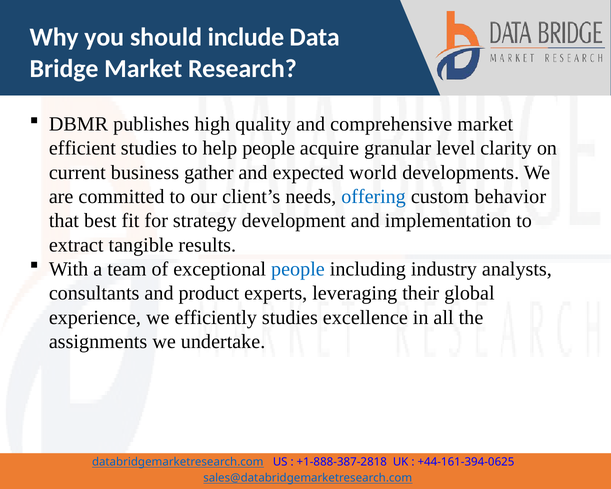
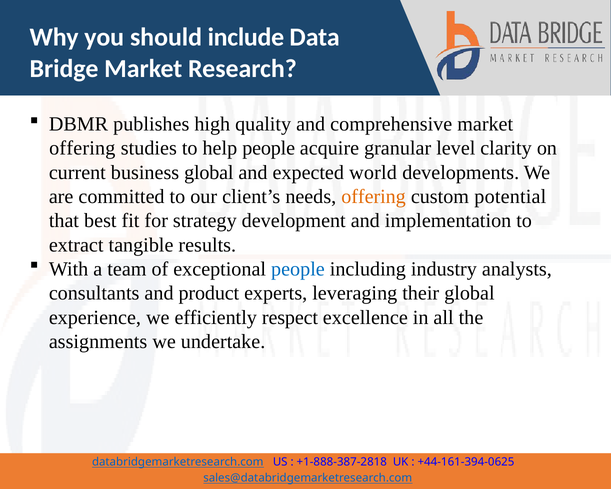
efficient at (82, 148): efficient -> offering
business gather: gather -> global
offering at (374, 197) colour: blue -> orange
behavior: behavior -> potential
efficiently studies: studies -> respect
